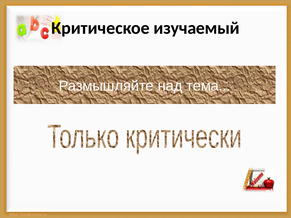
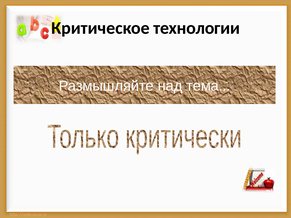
изучаемый: изучаемый -> технологии
